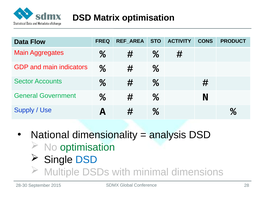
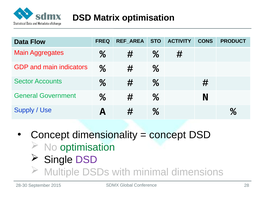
National at (50, 135): National -> Concept
analysis at (168, 135): analysis -> concept
DSD at (86, 159) colour: blue -> purple
